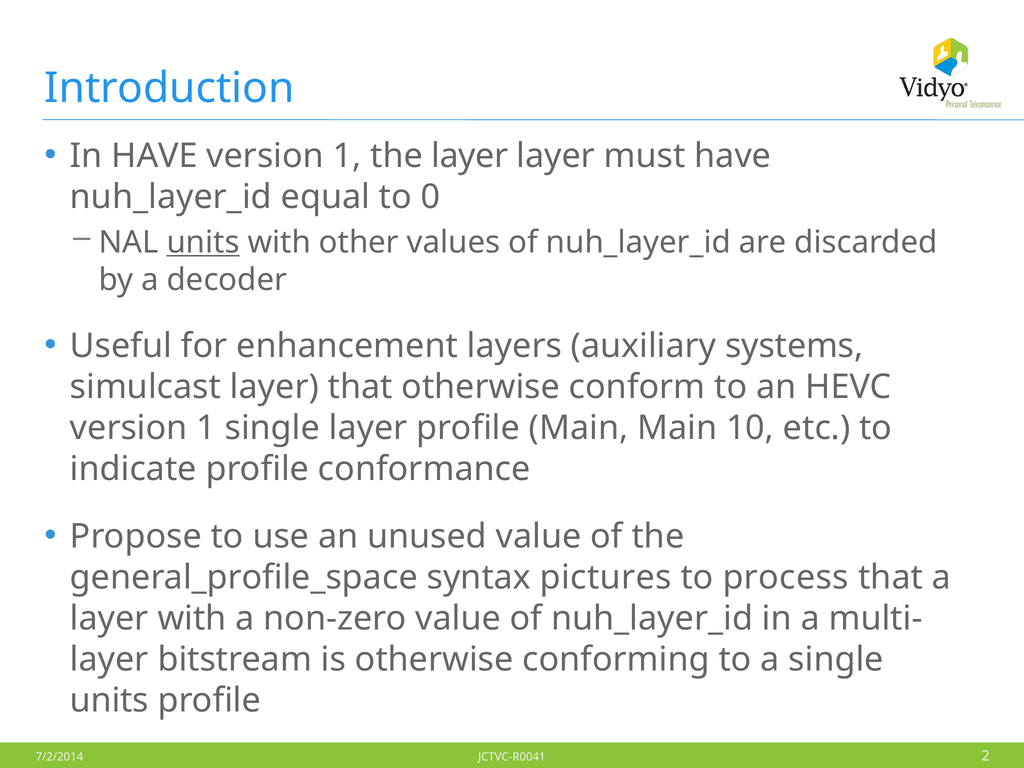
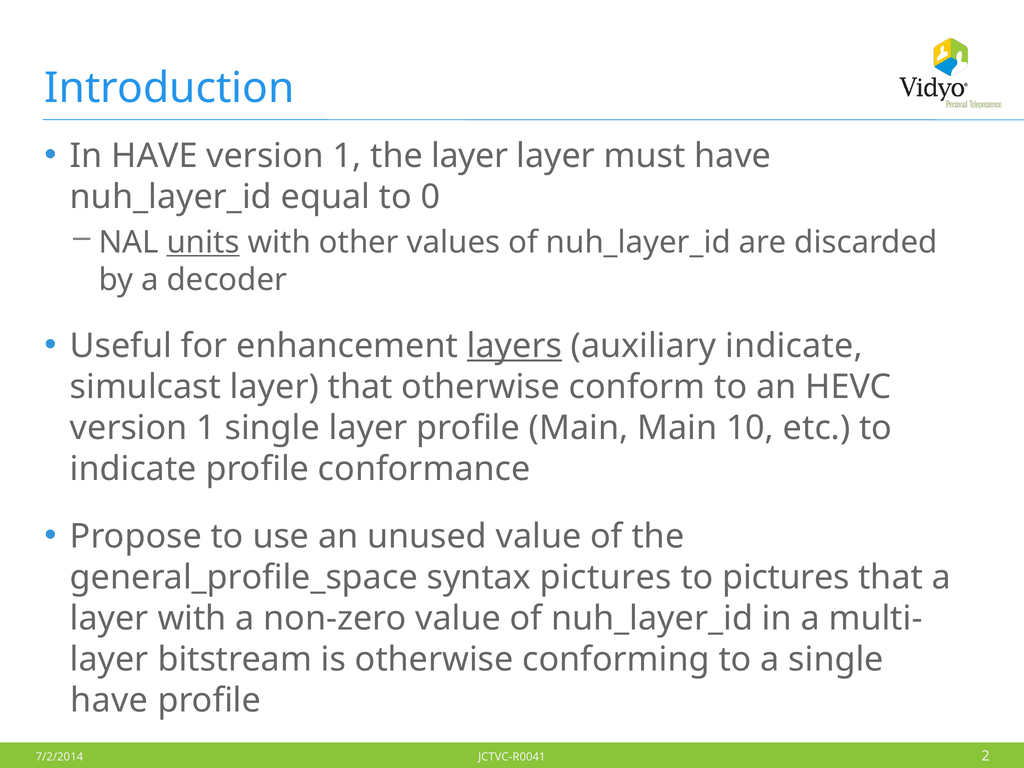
layers underline: none -> present
auxiliary systems: systems -> indicate
to process: process -> pictures
units at (109, 700): units -> have
